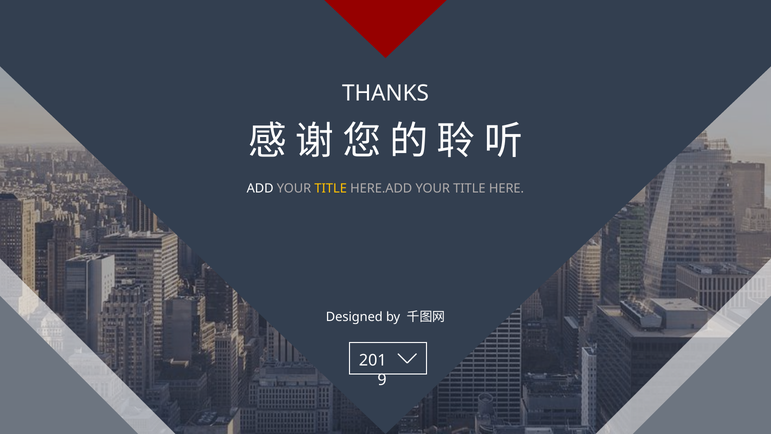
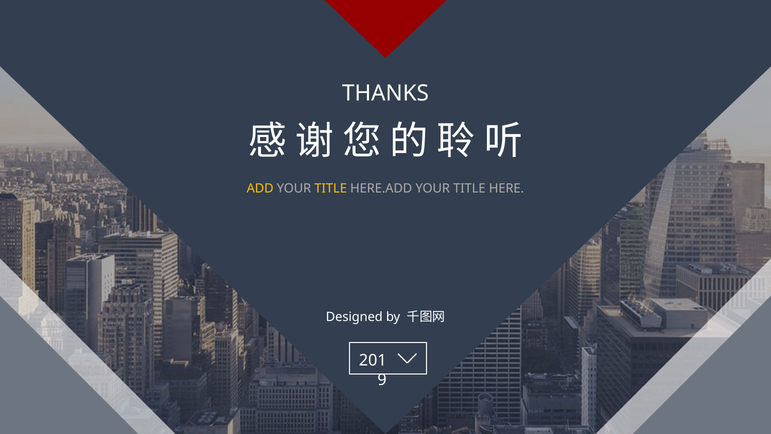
ADD colour: white -> yellow
